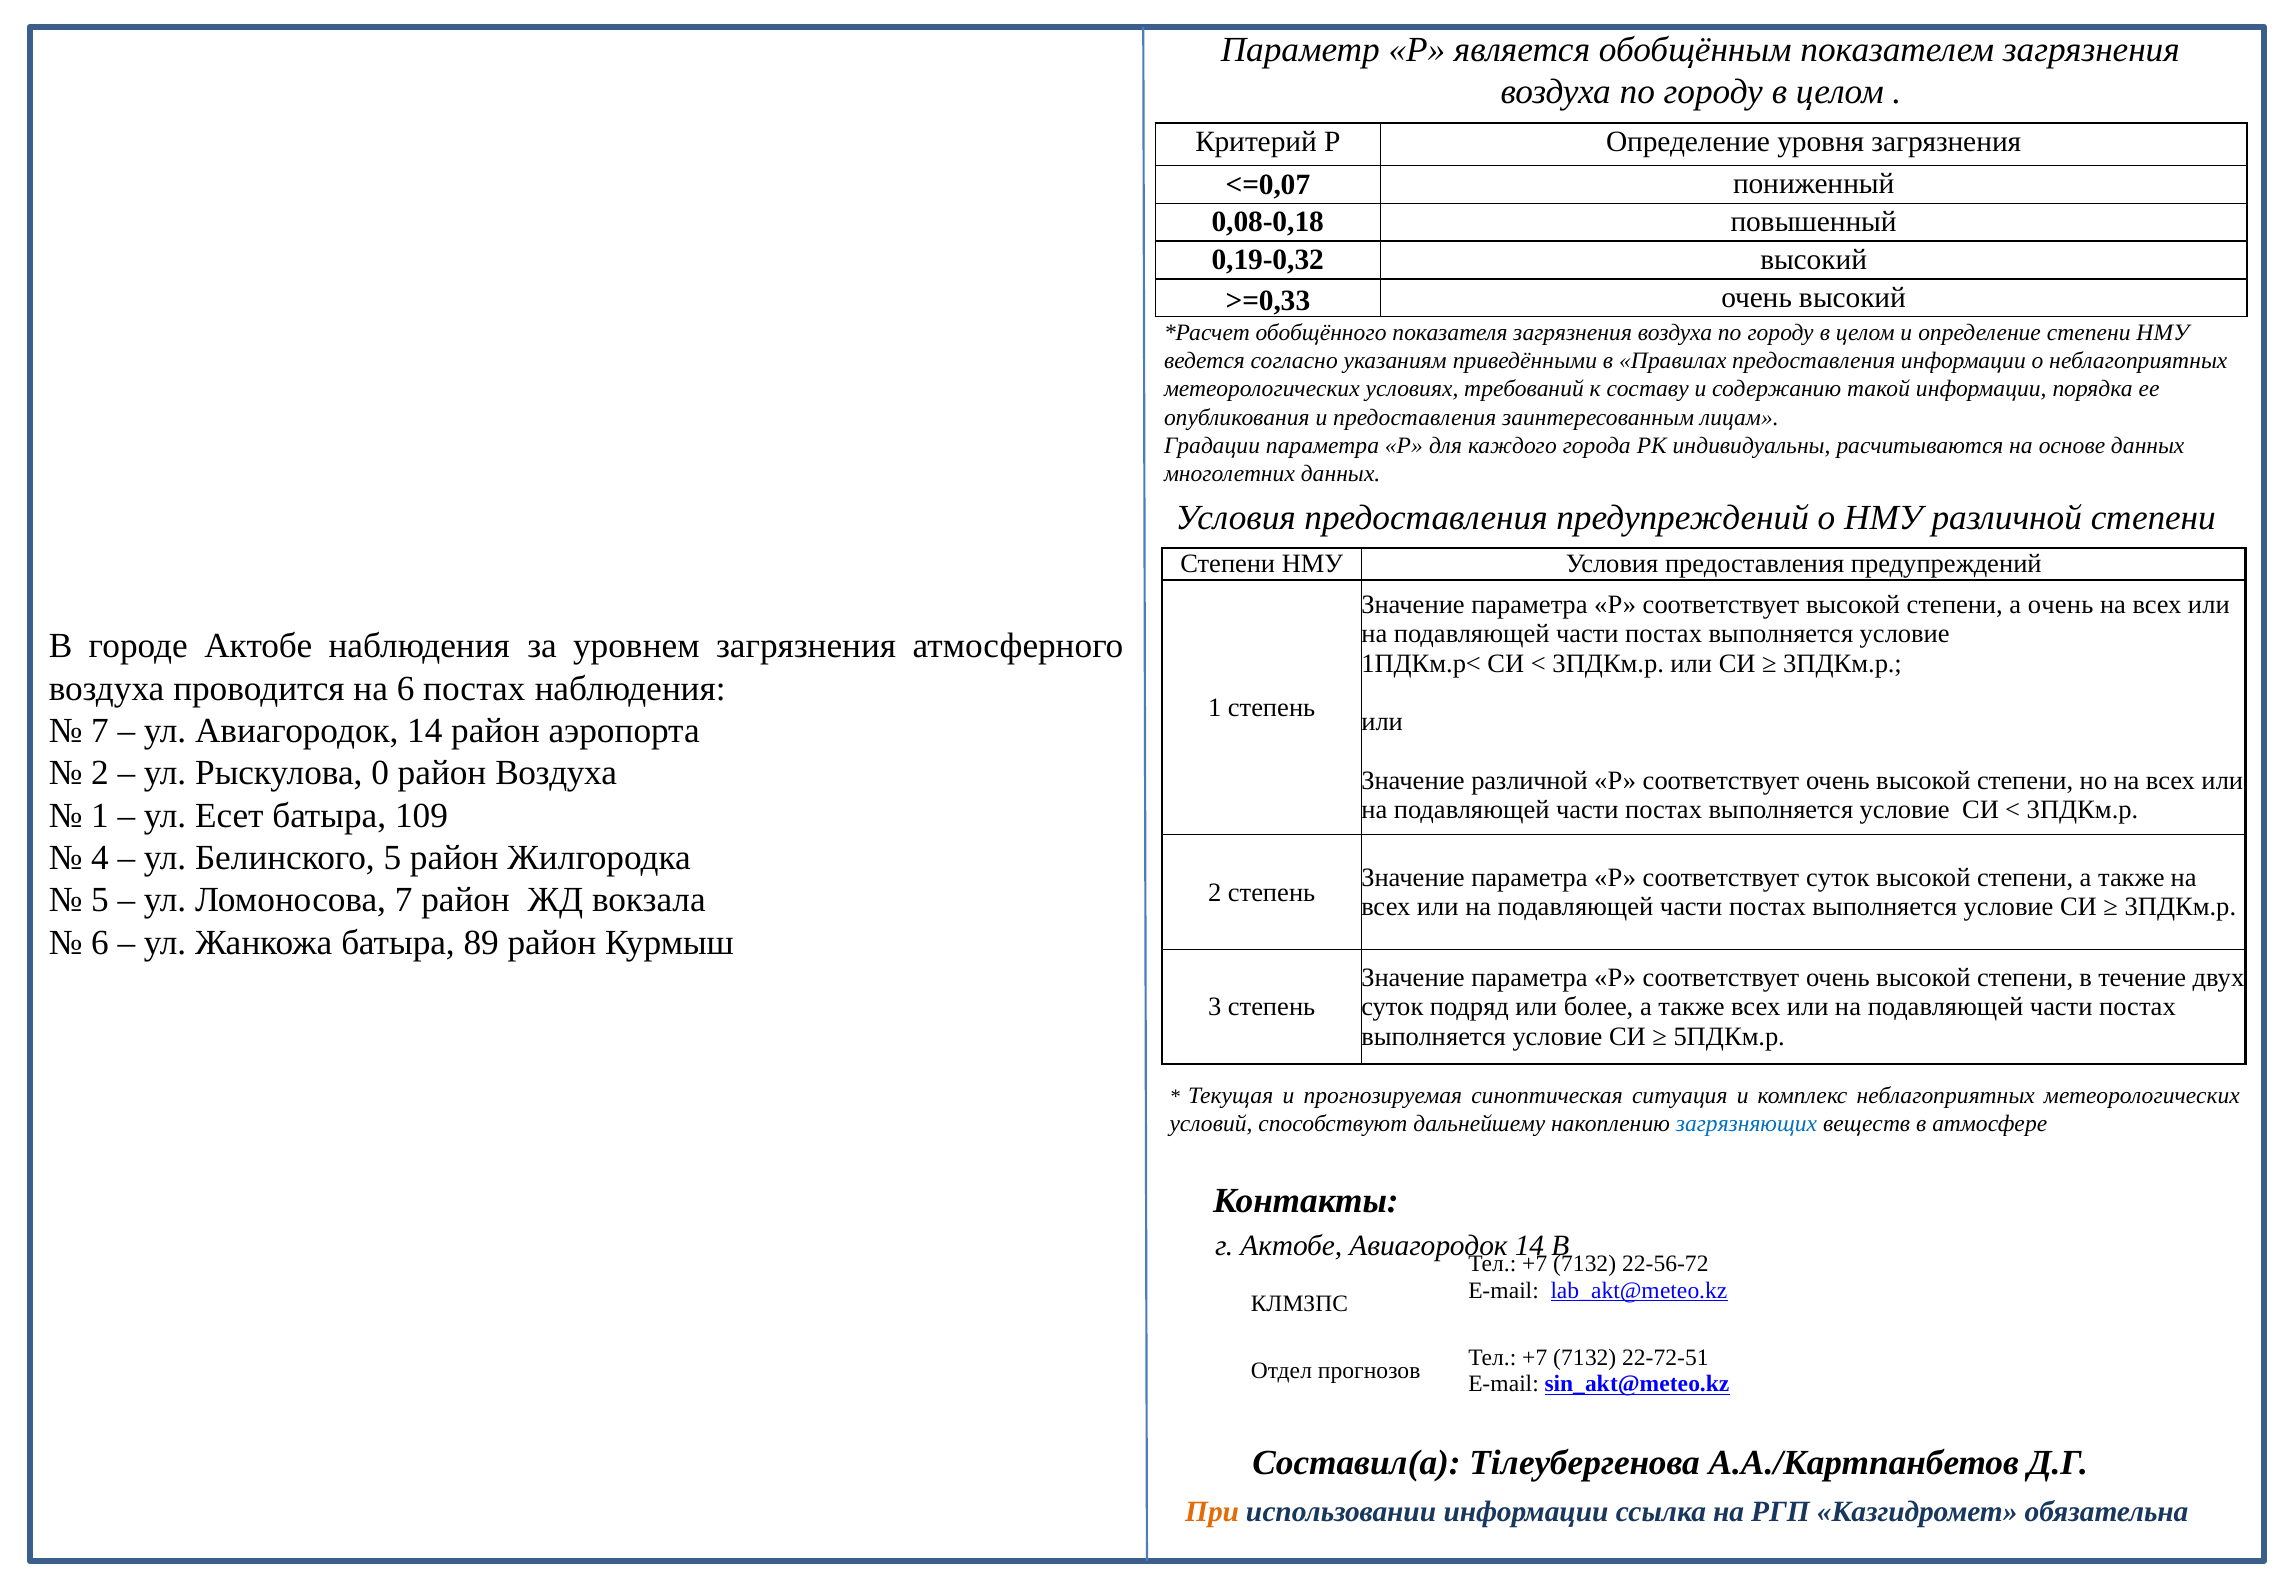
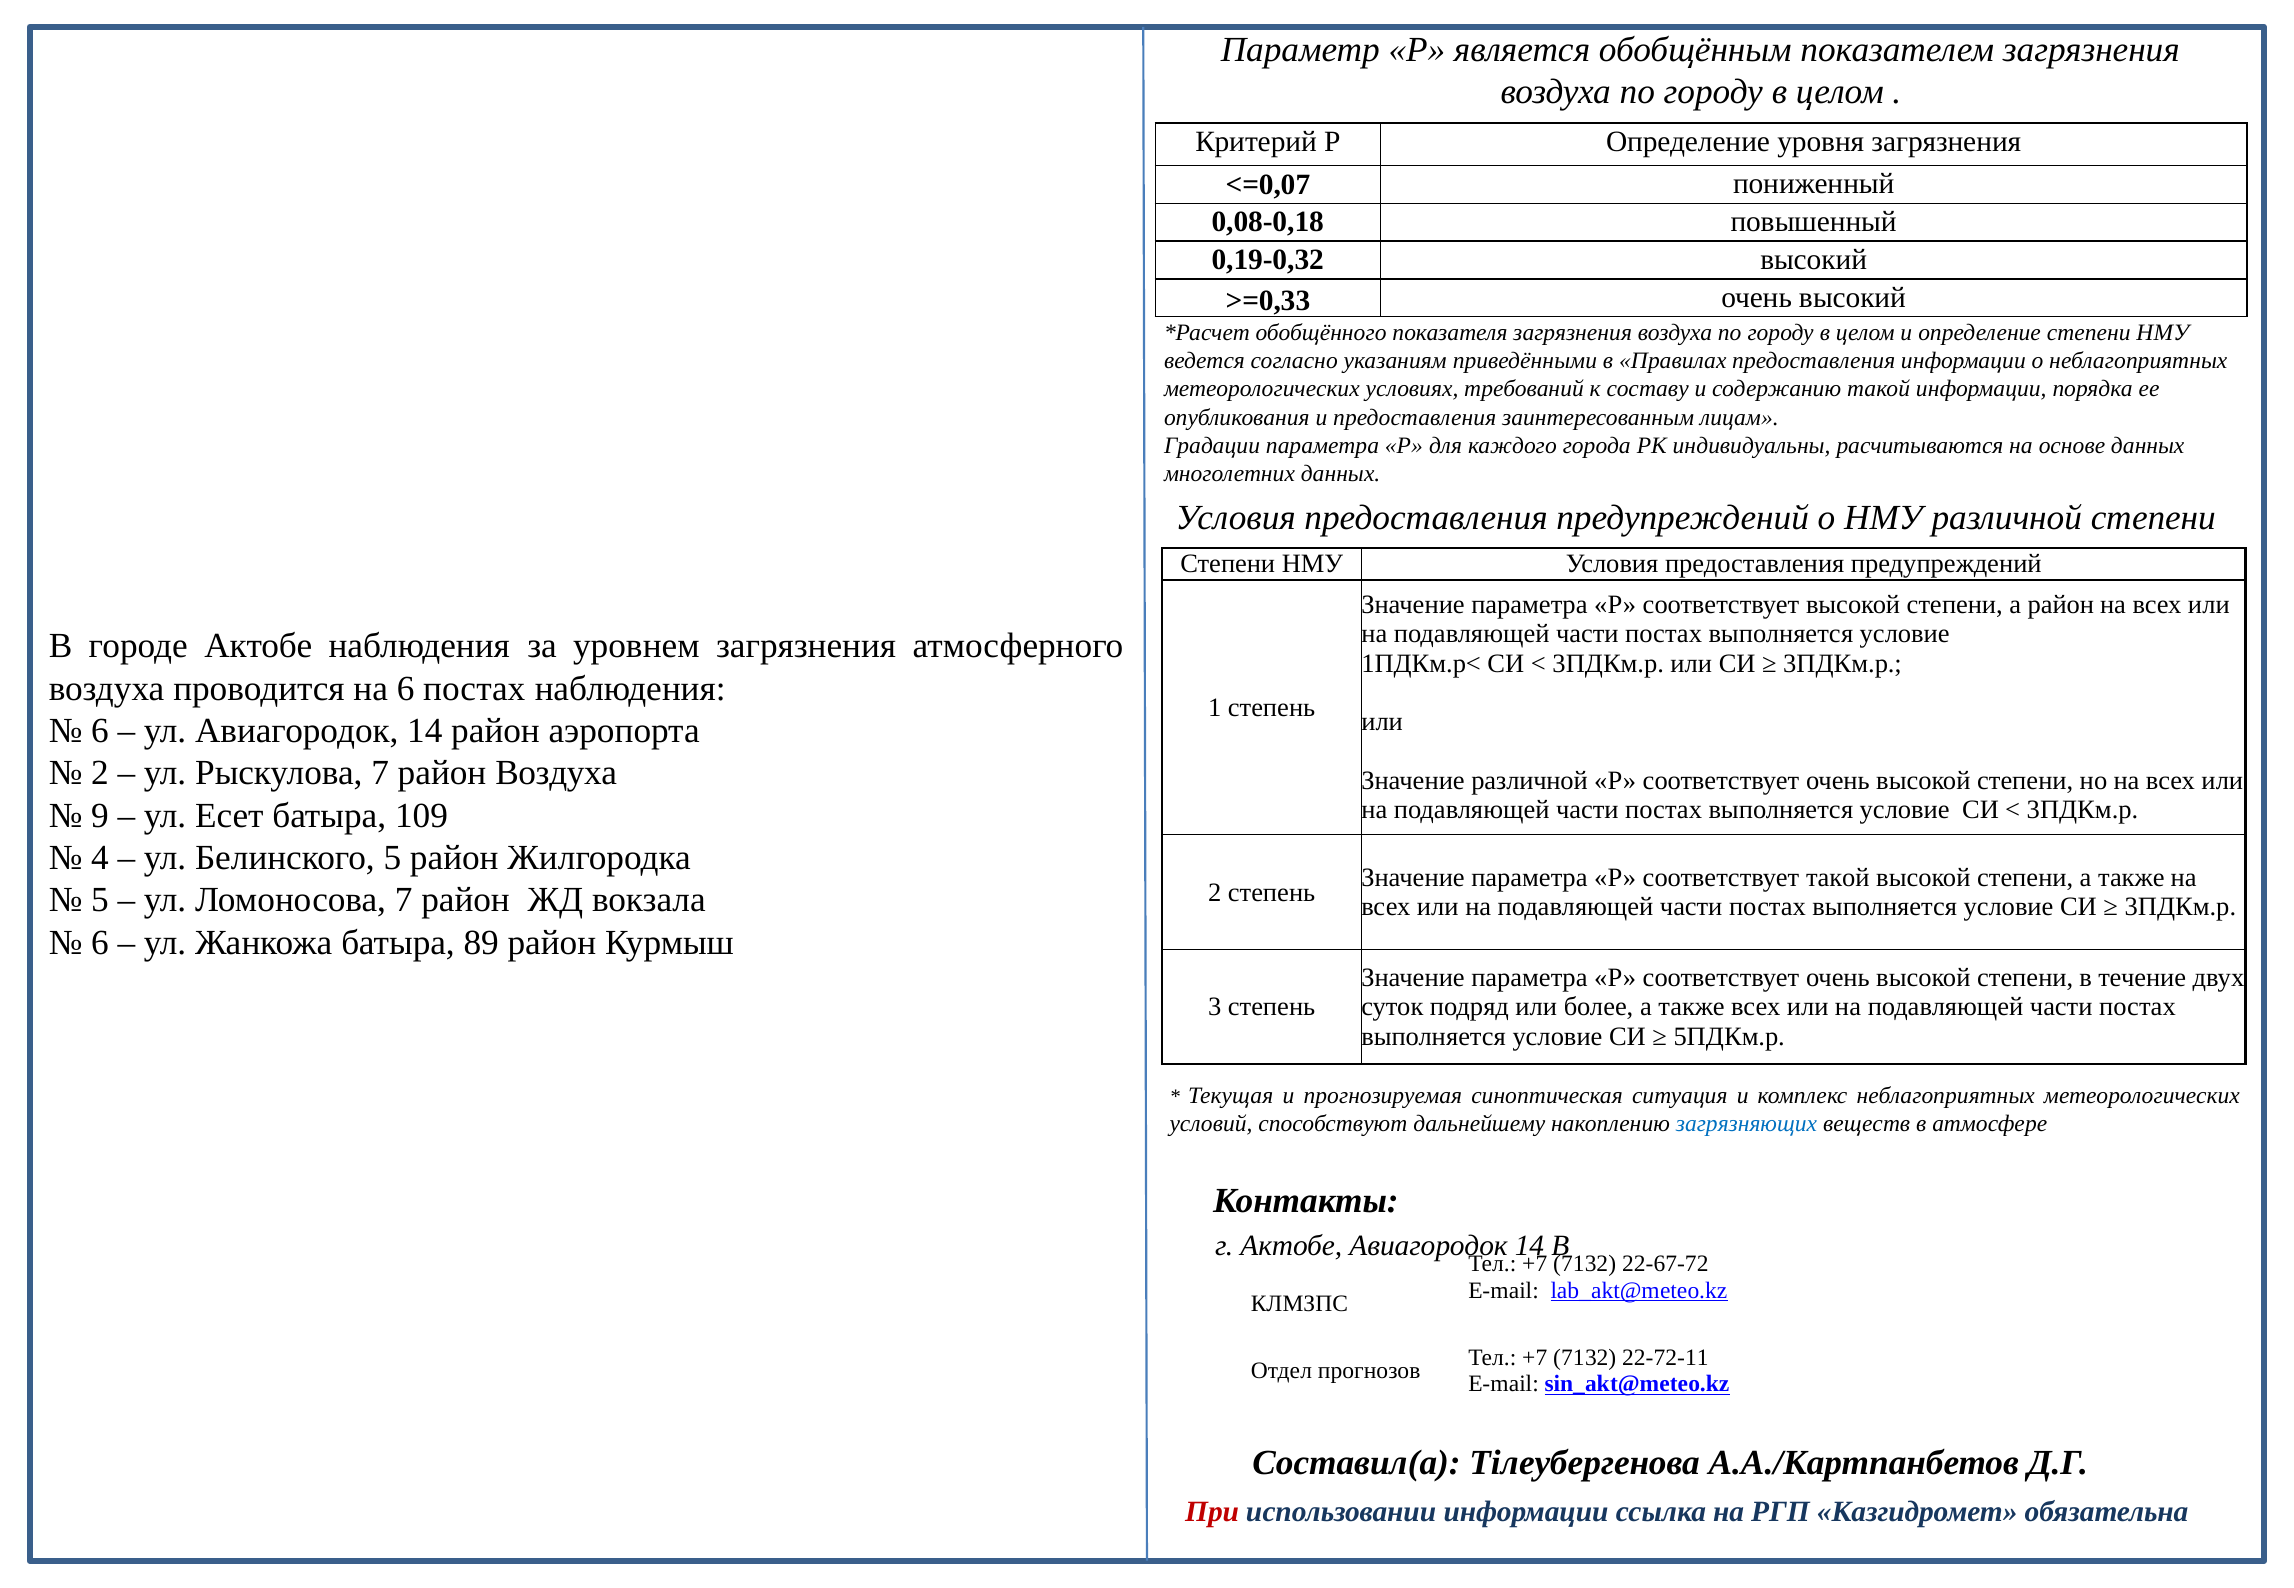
а очень: очень -> район
7 at (100, 731): 7 -> 6
Рыскулова 0: 0 -> 7
1 at (100, 816): 1 -> 9
соответствует суток: суток -> такой
22-56-72: 22-56-72 -> 22-67-72
22-72-51: 22-72-51 -> 22-72-11
При colour: orange -> red
